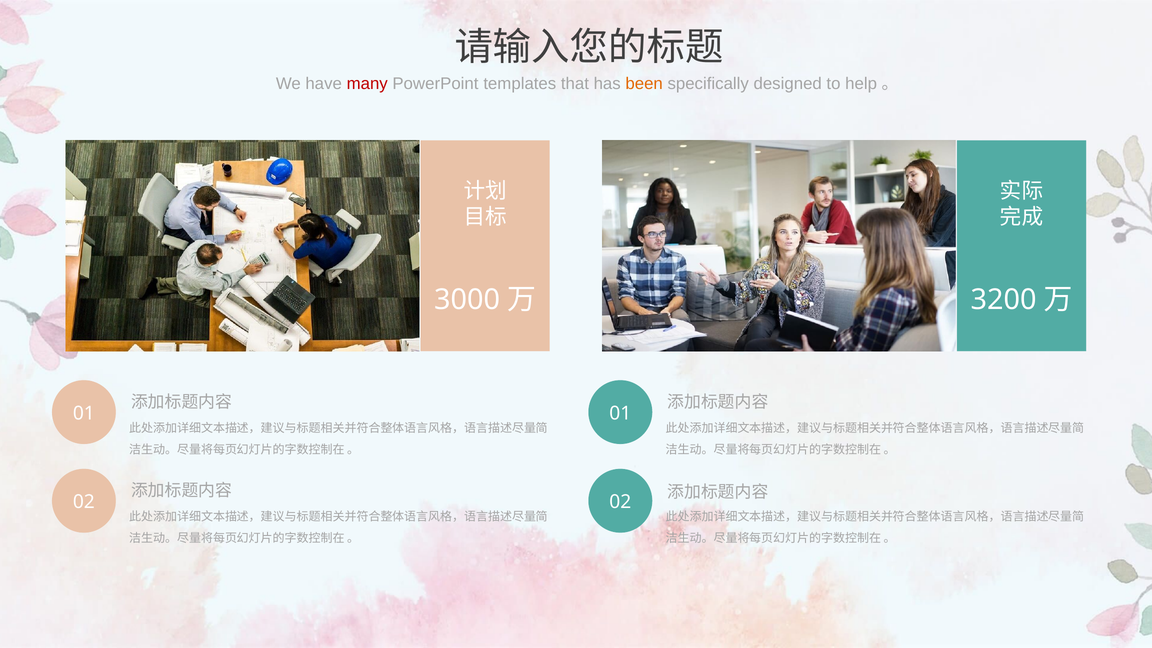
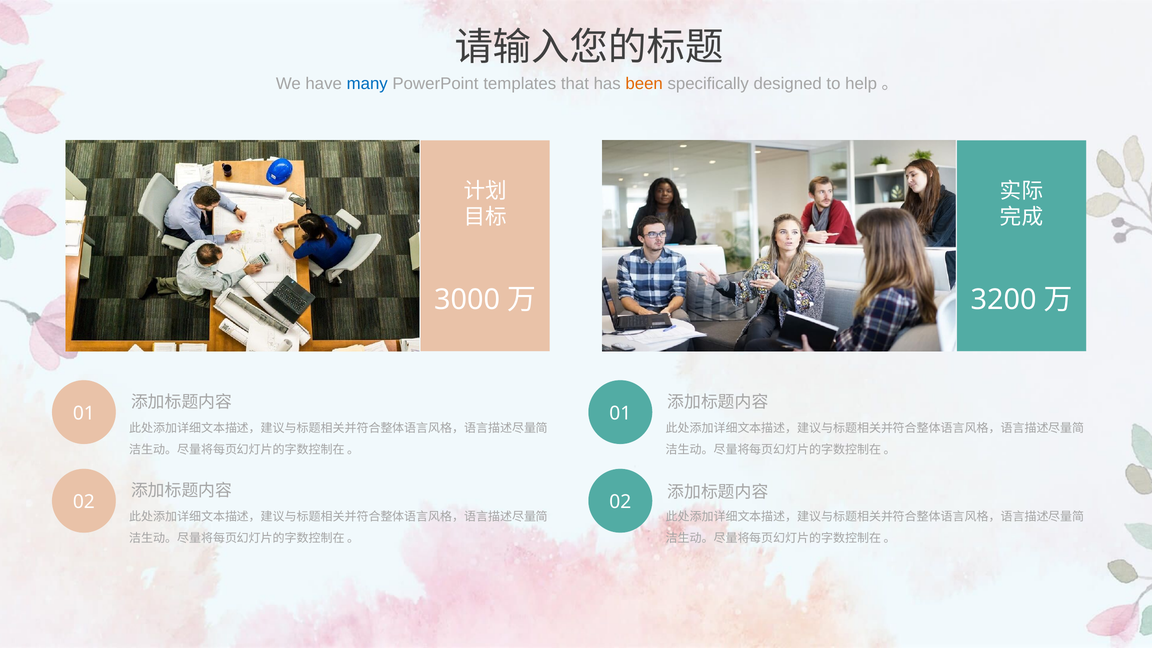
many colour: red -> blue
